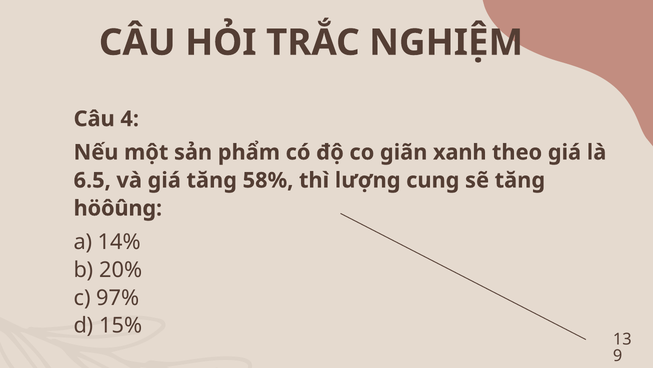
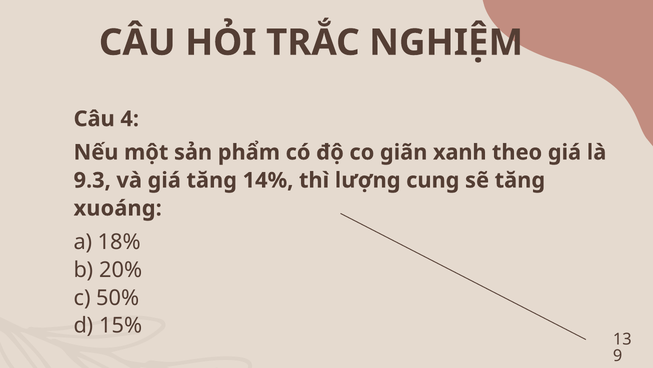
6.5: 6.5 -> 9.3
58%: 58% -> 14%
höôûng: höôûng -> xuoáng
14%: 14% -> 18%
97%: 97% -> 50%
